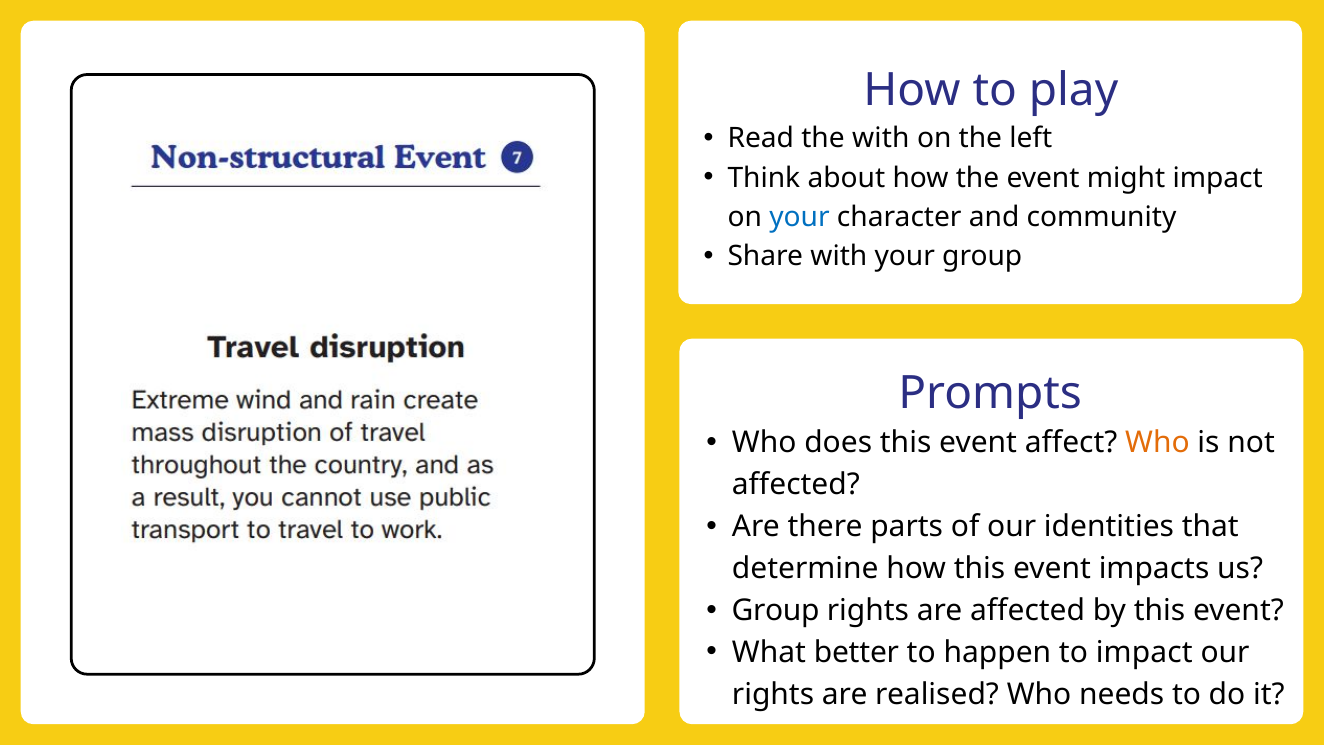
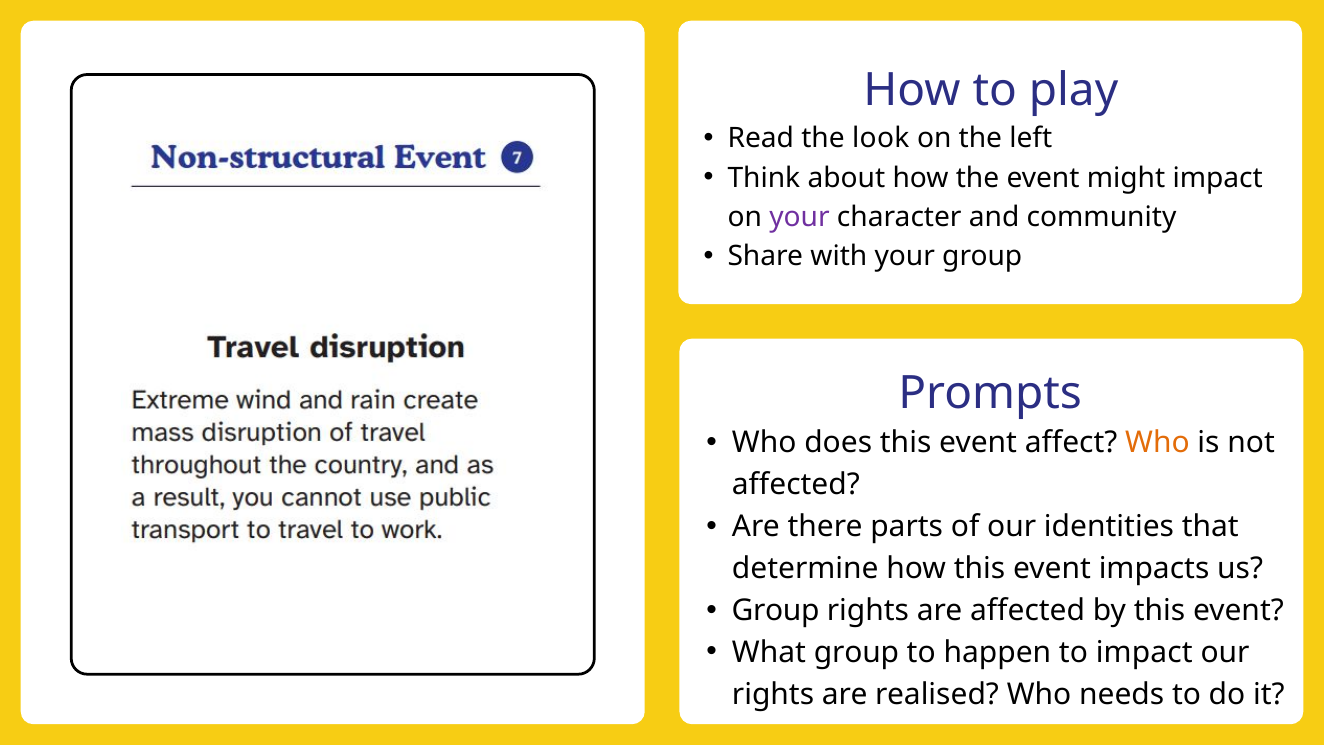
the with: with -> look
your at (800, 217) colour: blue -> purple
What better: better -> group
